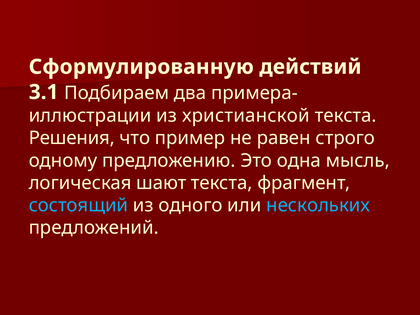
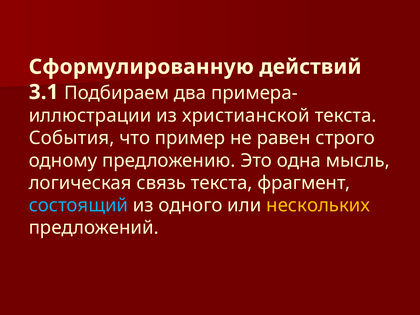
Решения: Решения -> События
шают: шают -> связь
нескольких colour: light blue -> yellow
